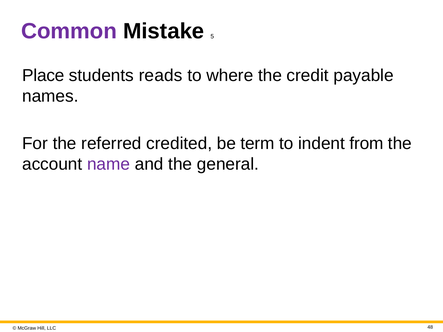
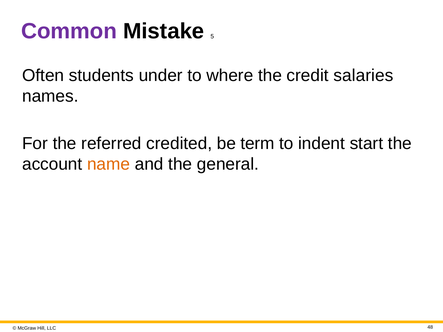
Place: Place -> Often
reads: reads -> under
payable: payable -> salaries
from: from -> start
name colour: purple -> orange
